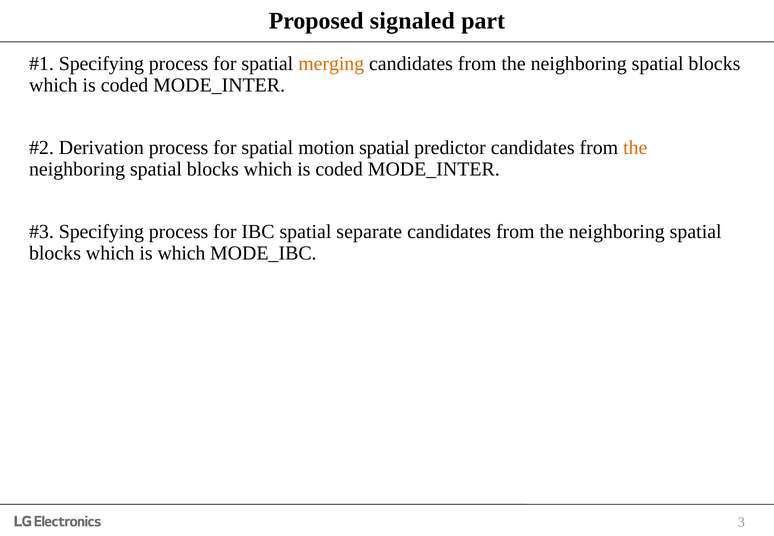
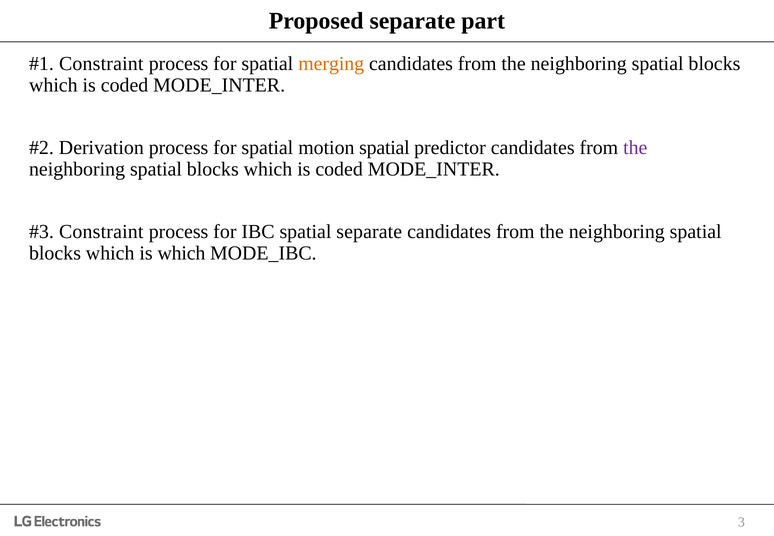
Proposed signaled: signaled -> separate
Specifying at (101, 64): Specifying -> Constraint
the at (635, 148) colour: orange -> purple
Specifying at (101, 232): Specifying -> Constraint
